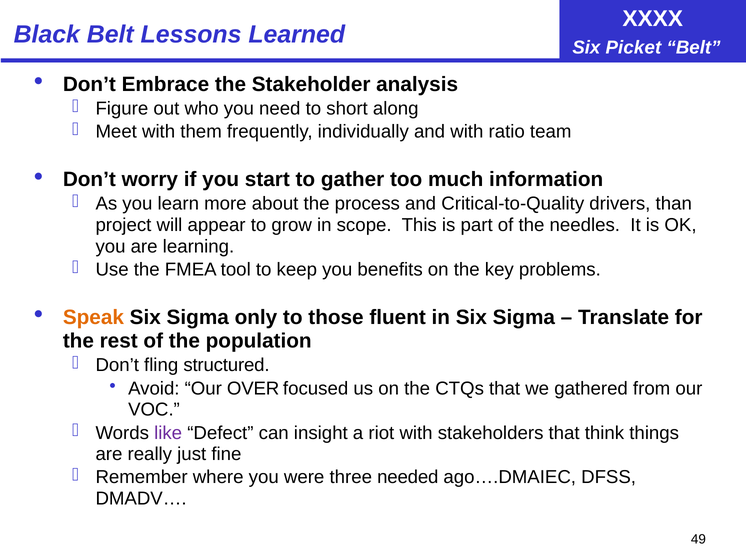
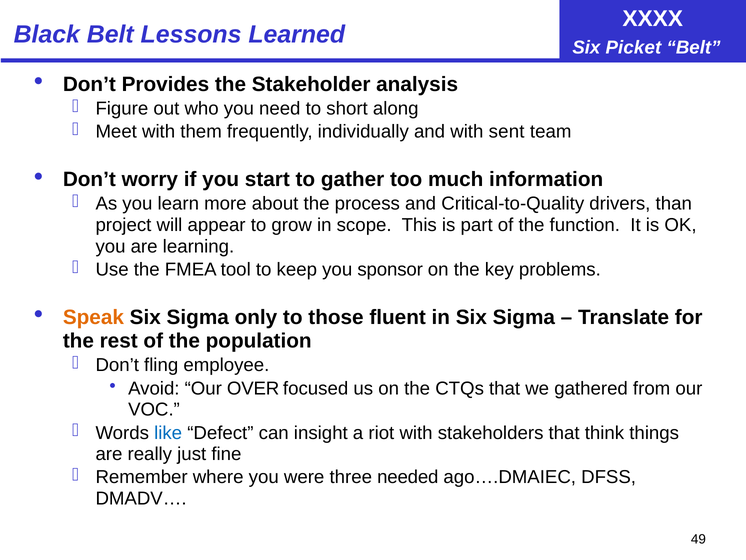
Embrace: Embrace -> Provides
ratio: ratio -> sent
needles: needles -> function
benefits: benefits -> sponsor
structured: structured -> employee
like colour: purple -> blue
